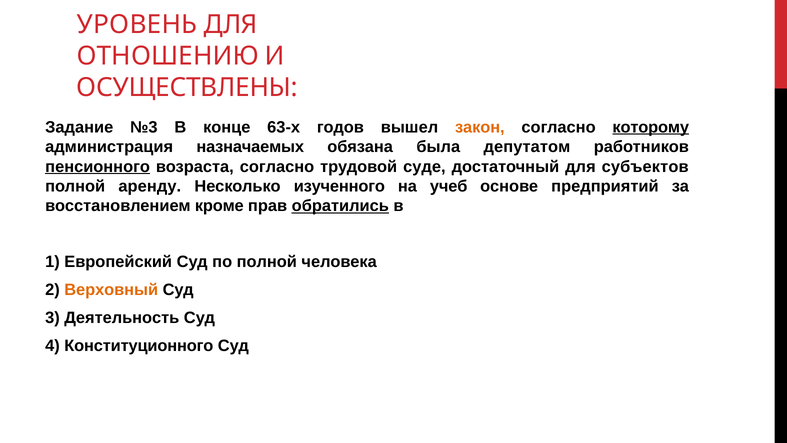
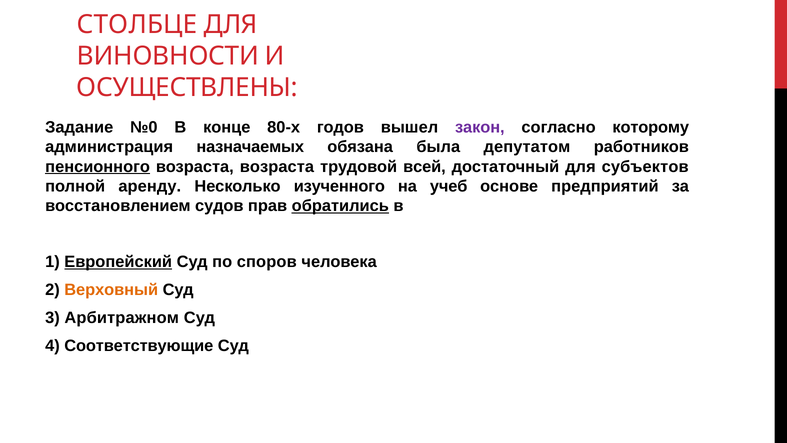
УРОВЕНЬ: УРОВЕНЬ -> СТОЛБЦЕ
ОТНОШЕНИЮ: ОТНОШЕНИЮ -> ВИНОВНОСТИ
№3: №3 -> №0
63-х: 63-х -> 80-х
закон colour: orange -> purple
которому underline: present -> none
возраста согласно: согласно -> возраста
суде: суде -> всей
кроме: кроме -> судов
Европейский underline: none -> present
по полной: полной -> споров
Деятельность: Деятельность -> Арбитражном
Конституционного: Конституционного -> Соответствующие
